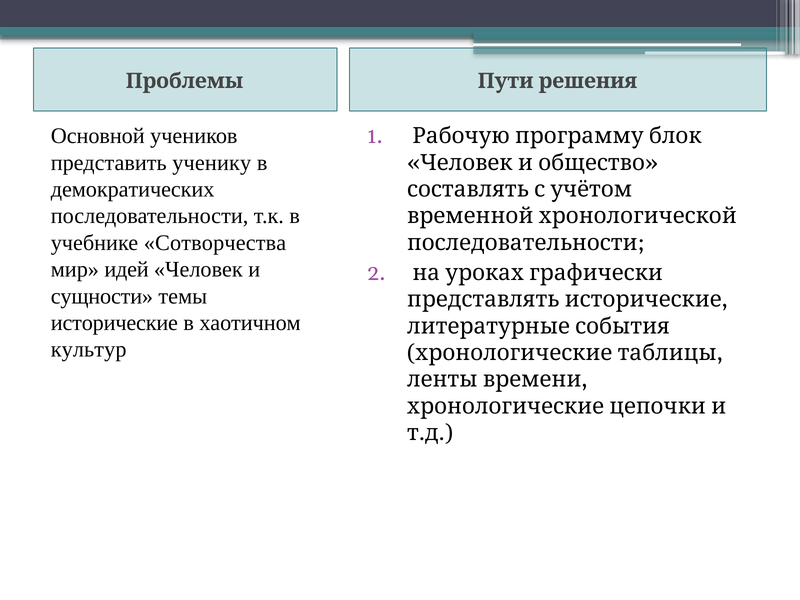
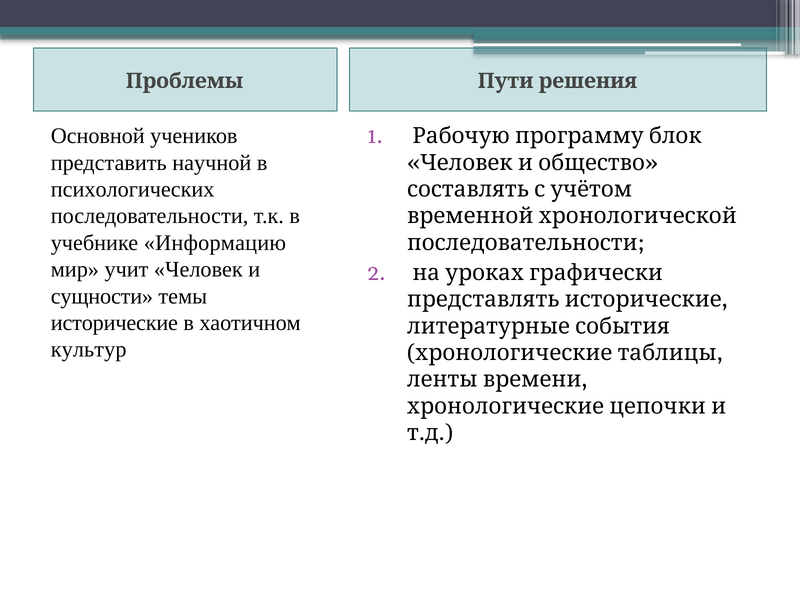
ученику: ученику -> научной
демократических: демократических -> психологических
Сотворчества: Сотворчества -> Информацию
идей: идей -> учит
